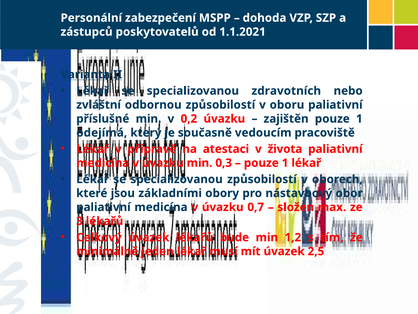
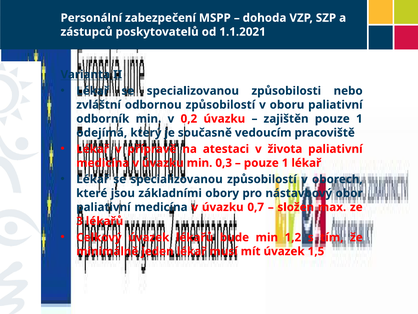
zdravotních: zdravotních -> způsobilosti
příslušné: příslušné -> odborník
2,5: 2,5 -> 1,5
